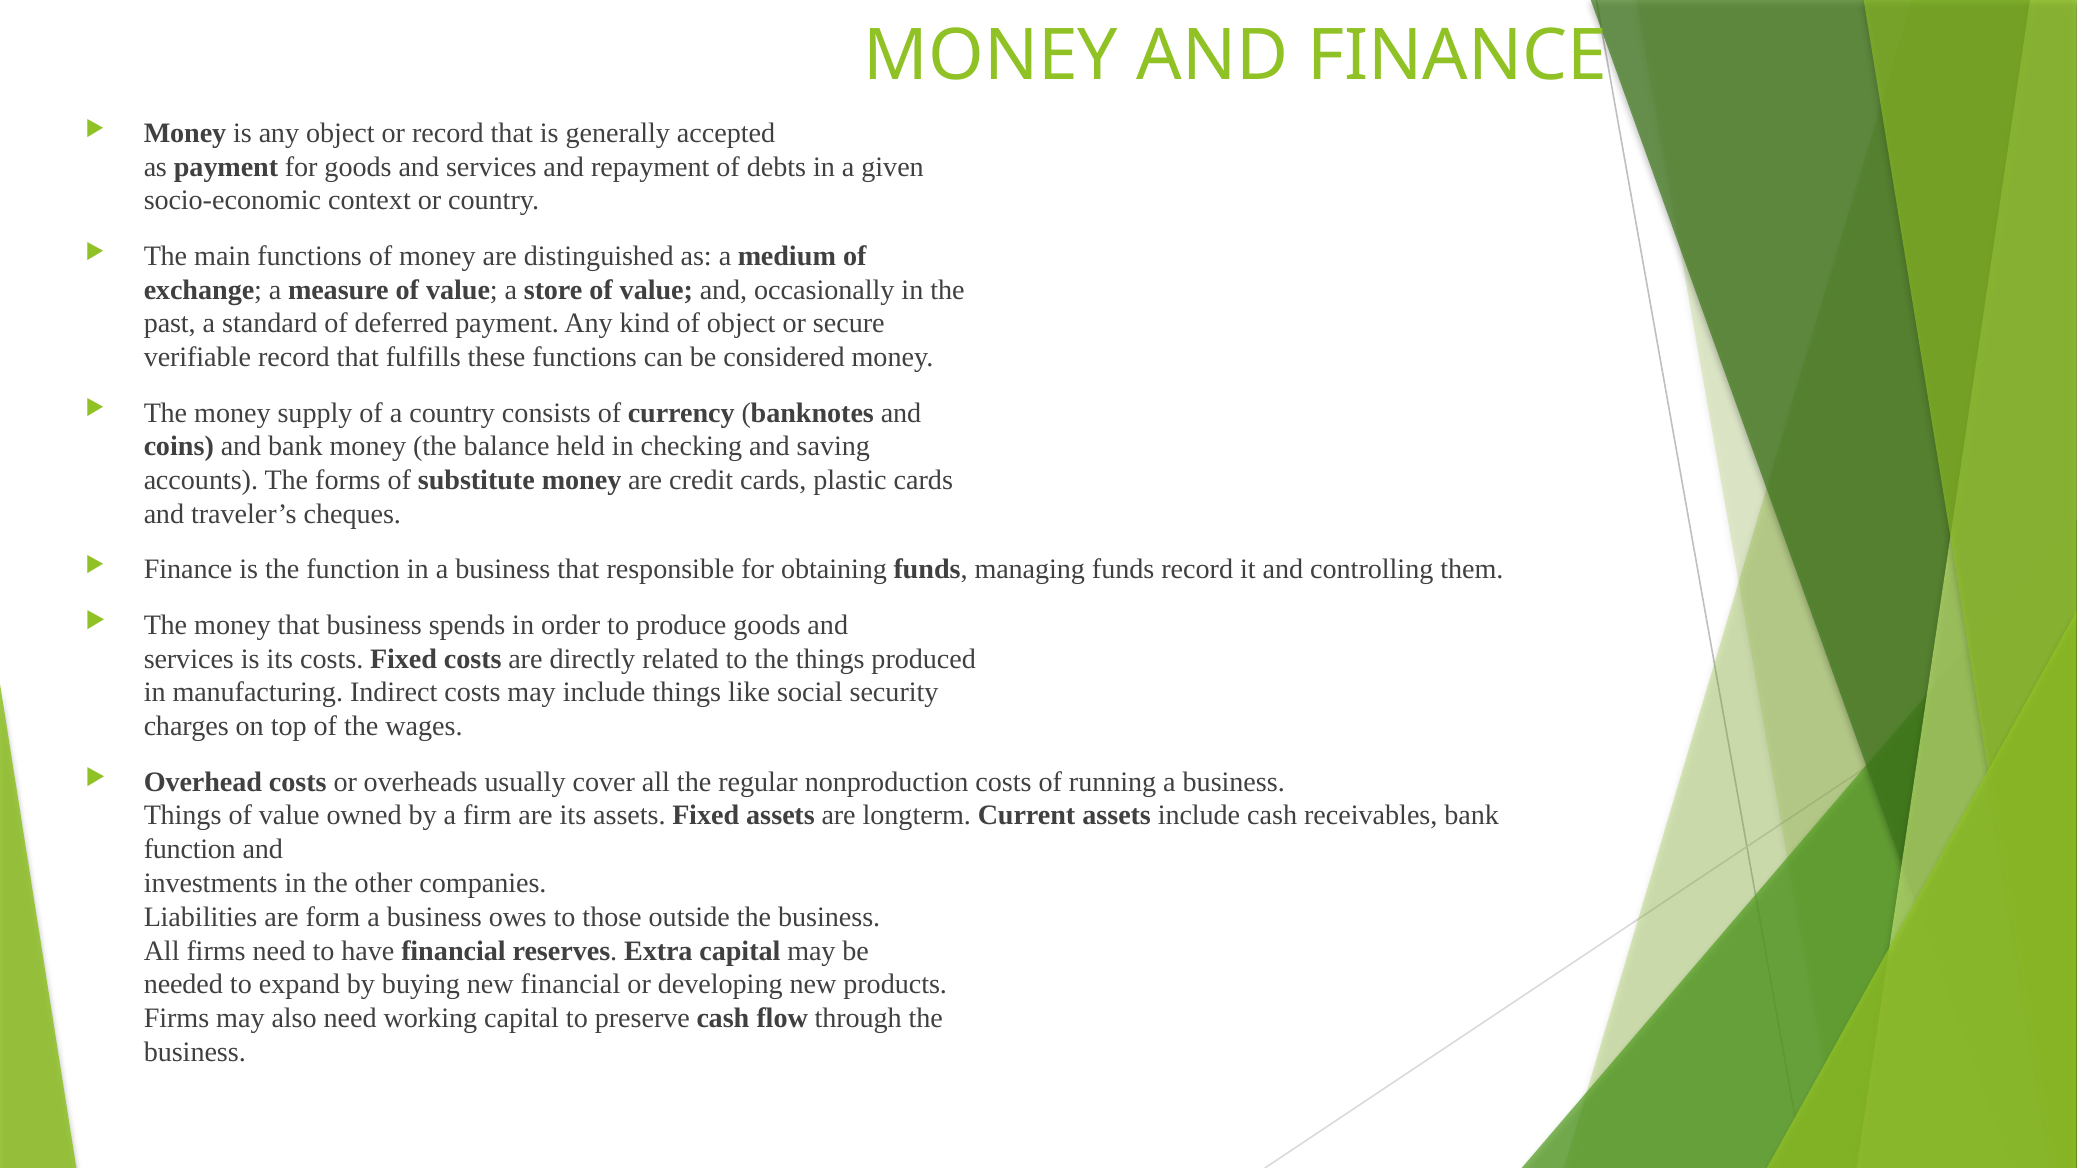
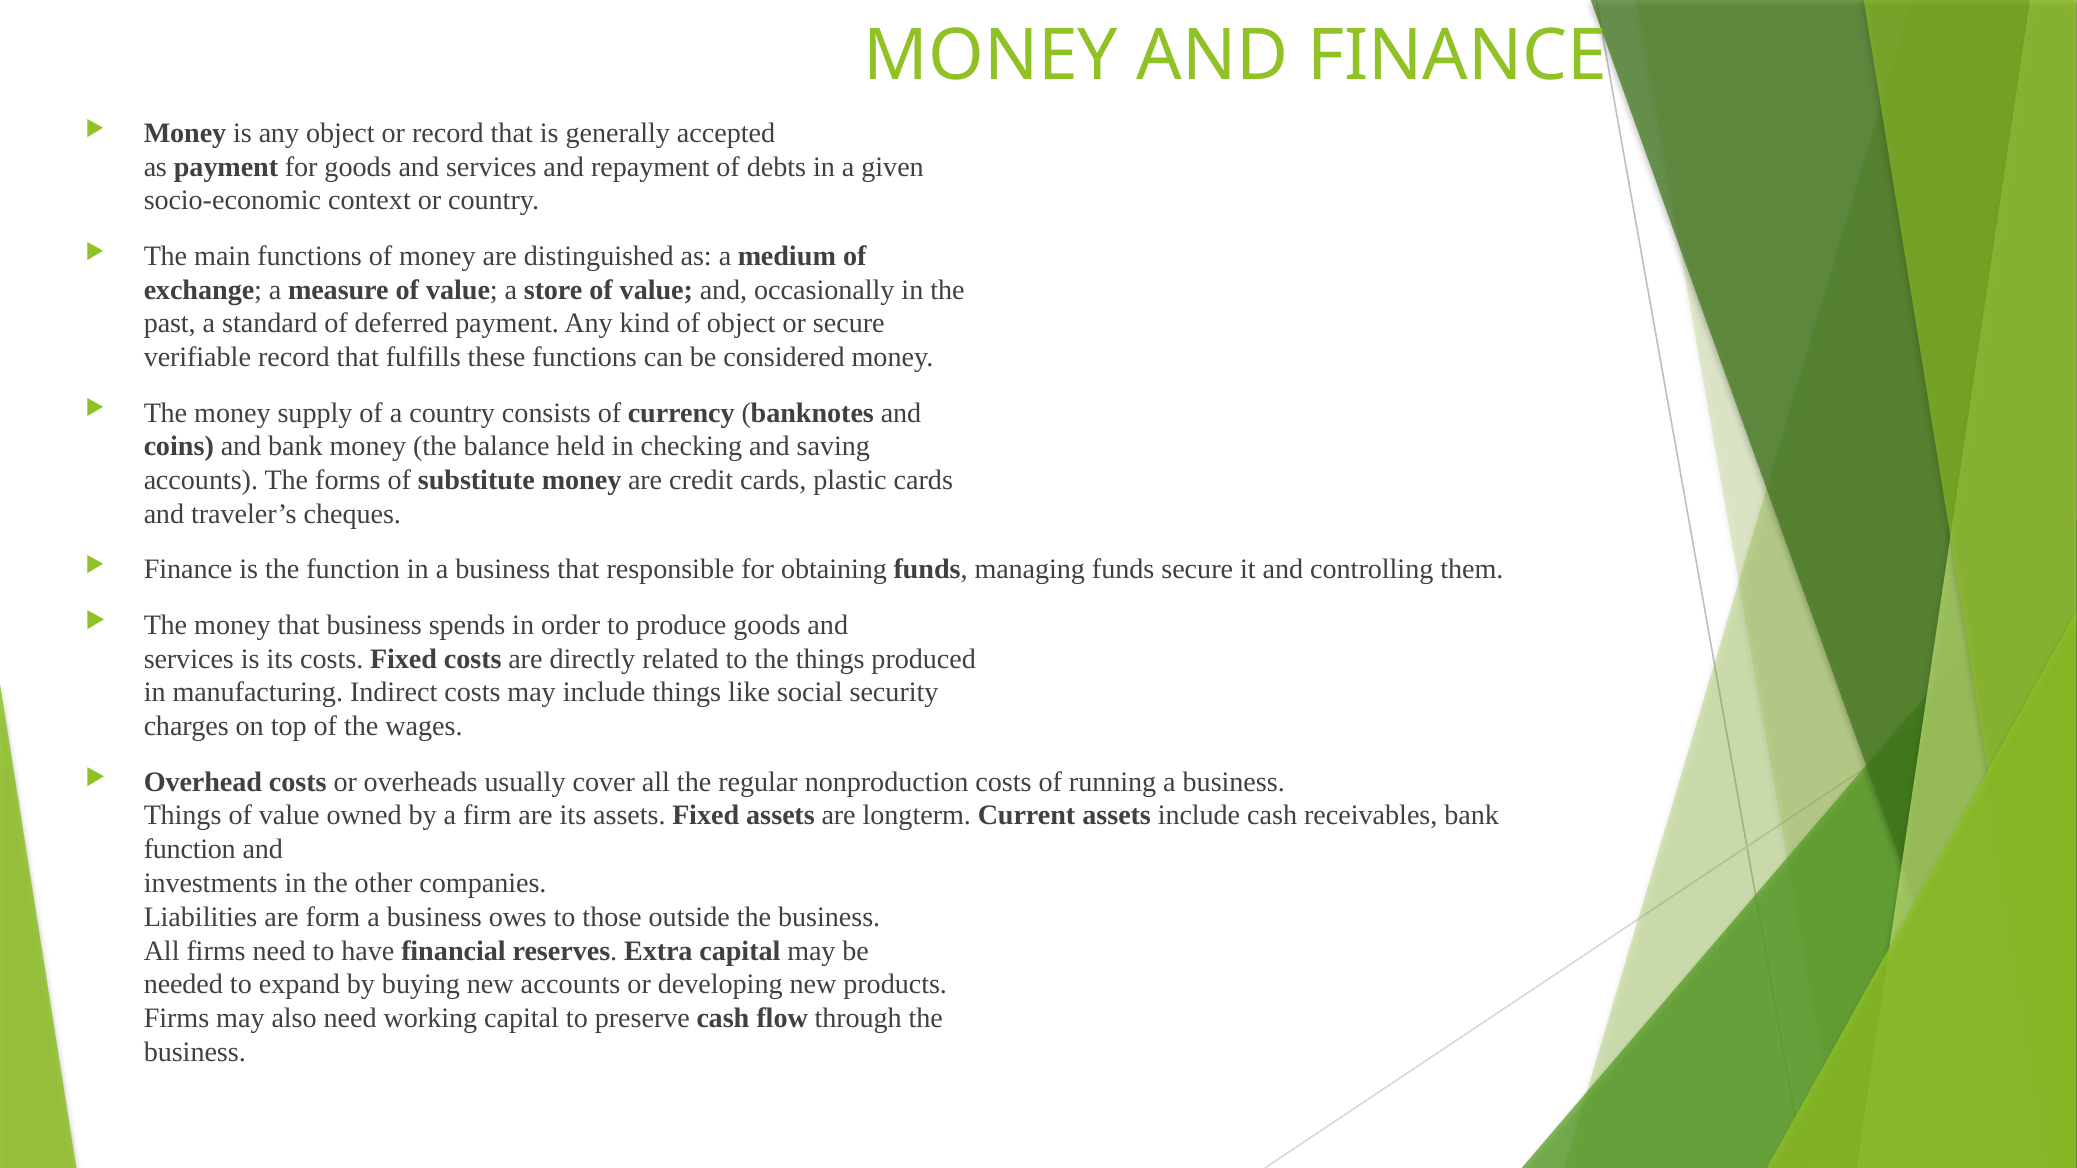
funds record: record -> secure
new financial: financial -> accounts
